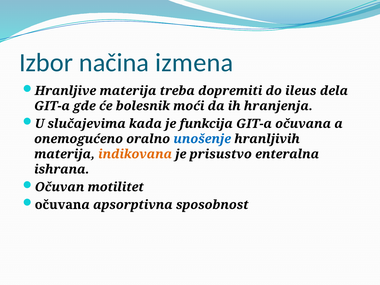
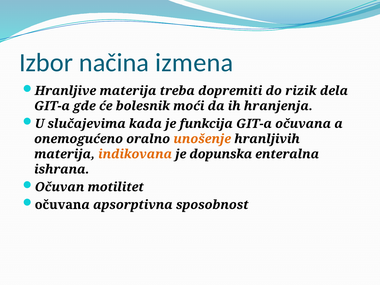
ileus: ileus -> rizik
unošenje colour: blue -> orange
prisustvo: prisustvo -> dopunska
